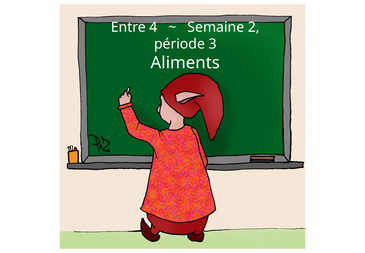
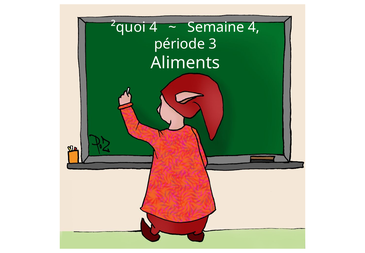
Entre: Entre -> ²quoi
Semaine 2: 2 -> 4
